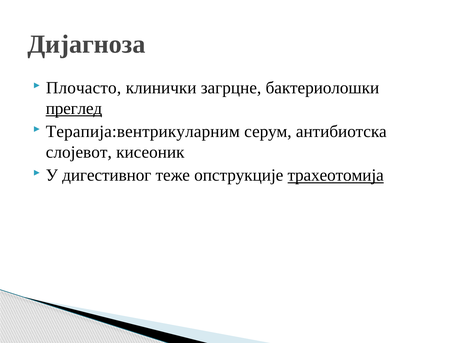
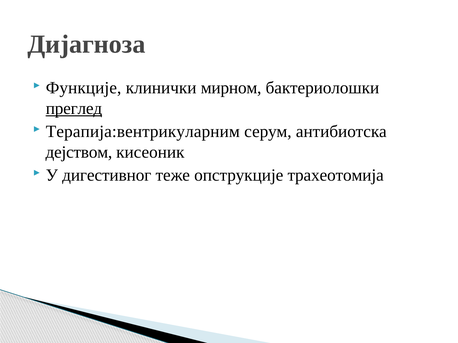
Плочасто: Плочасто -> Функције
загрцне: загрцне -> мирном
слојевот: слојевот -> дејством
трахеотомија underline: present -> none
